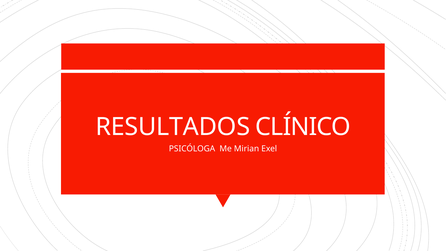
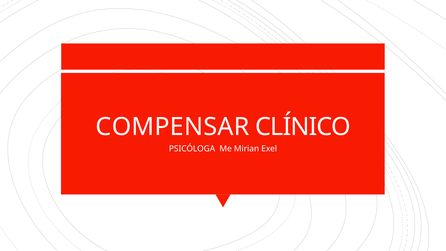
RESULTADOS: RESULTADOS -> COMPENSAR
